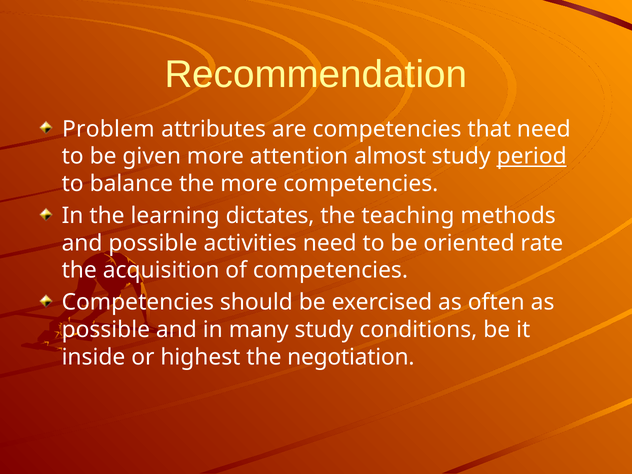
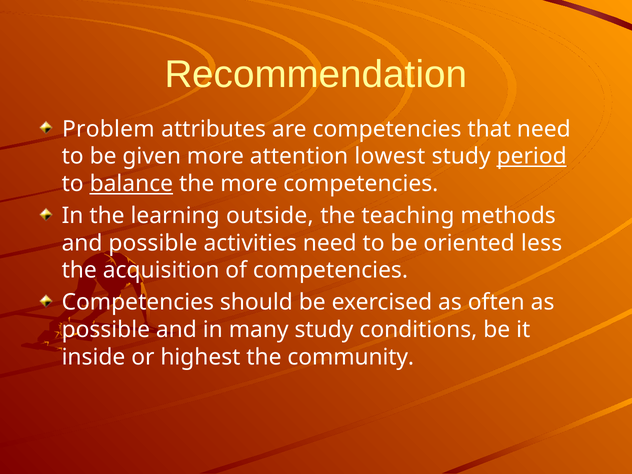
almost: almost -> lowest
balance underline: none -> present
dictates: dictates -> outside
rate: rate -> less
negotiation: negotiation -> community
